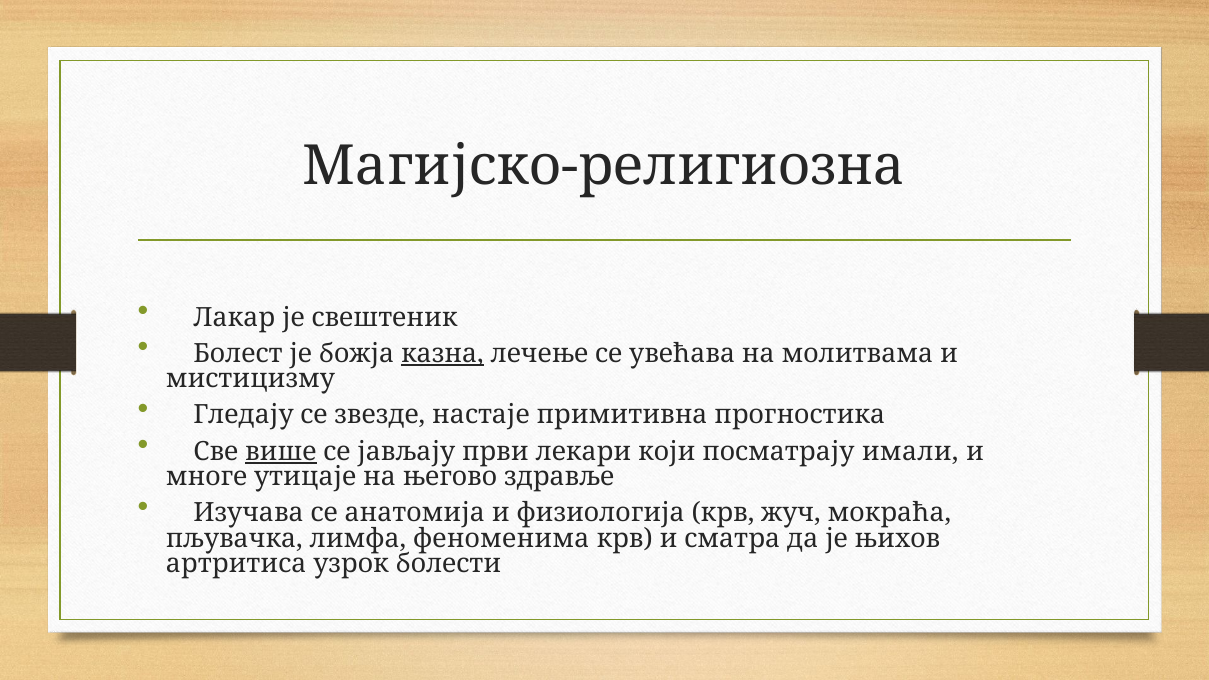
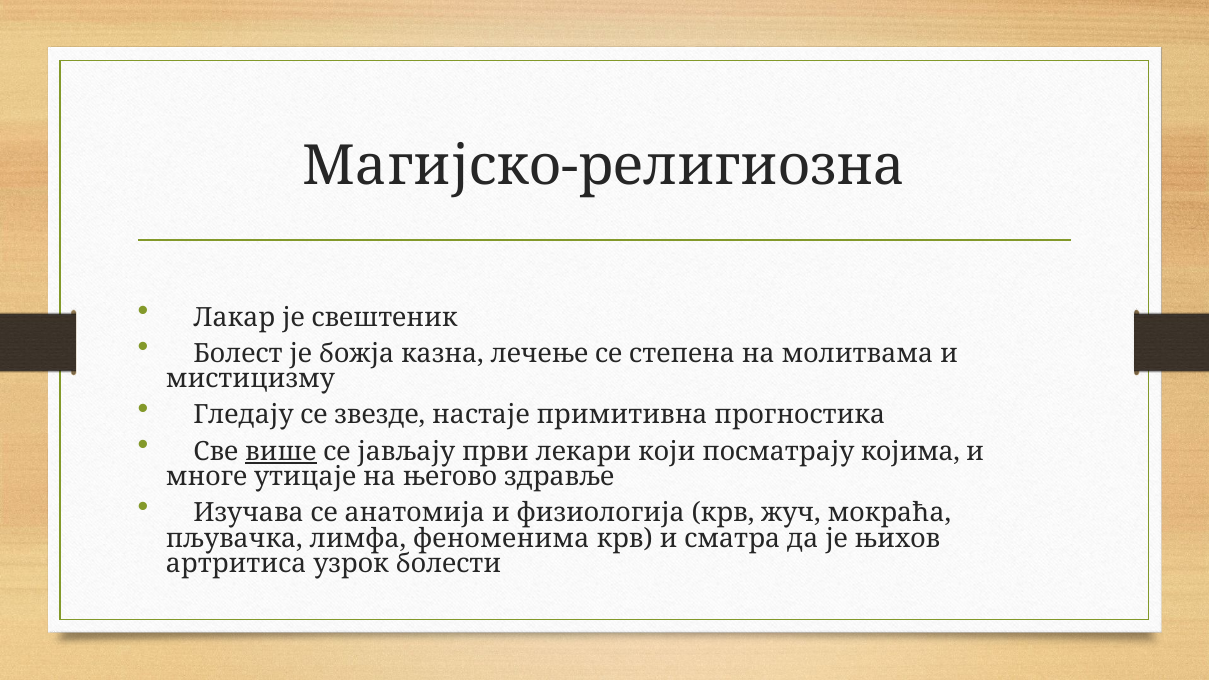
казна underline: present -> none
увећава: увећава -> степена
имали: имали -> којима
